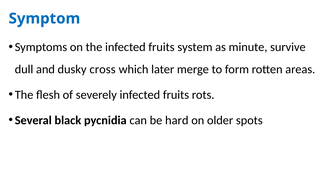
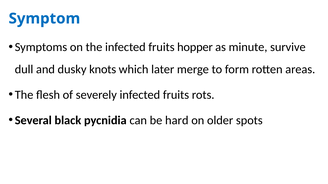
system: system -> hopper
cross: cross -> knots
